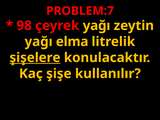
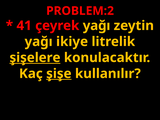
PROBLEM:7: PROBLEM:7 -> PROBLEM:2
98: 98 -> 41
elma: elma -> ikiye
şişe underline: none -> present
